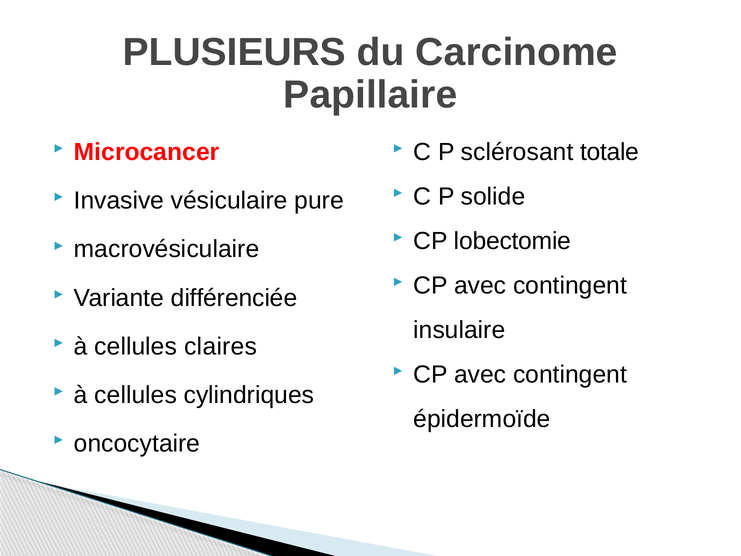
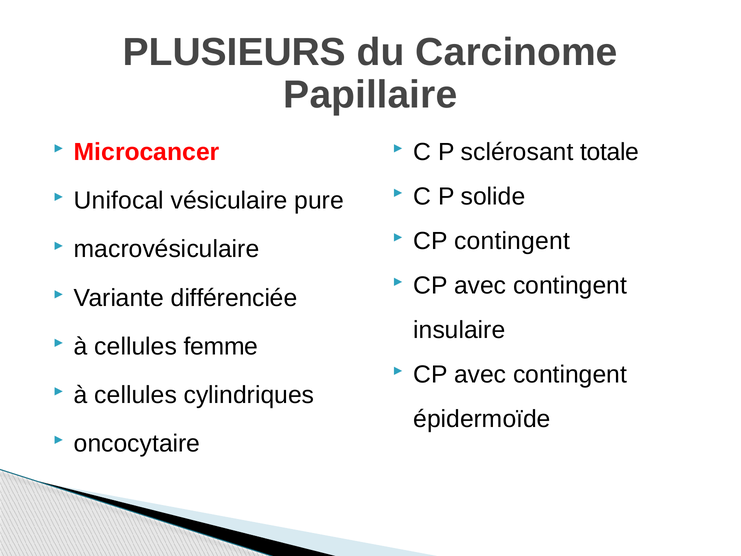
Invasive: Invasive -> Unifocal
CP lobectomie: lobectomie -> contingent
claires: claires -> femme
